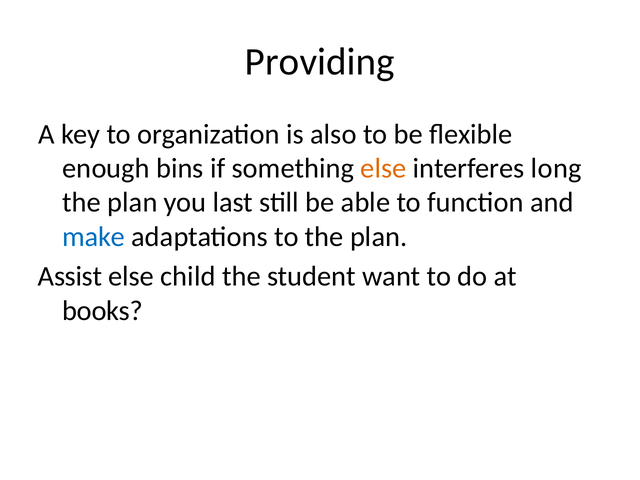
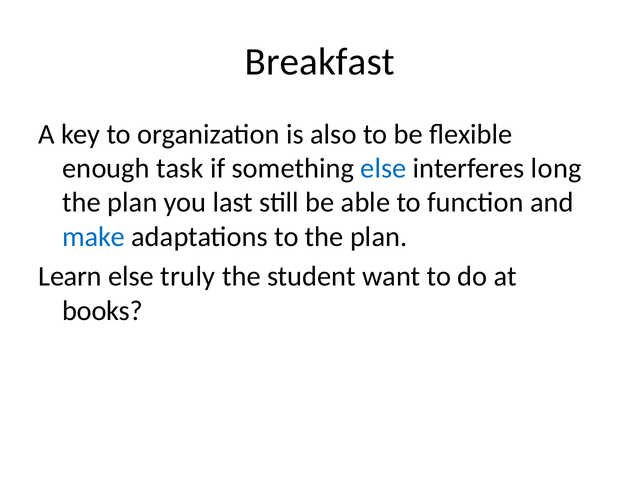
Providing: Providing -> Breakfast
bins: bins -> task
else at (383, 168) colour: orange -> blue
Assist: Assist -> Learn
child: child -> truly
